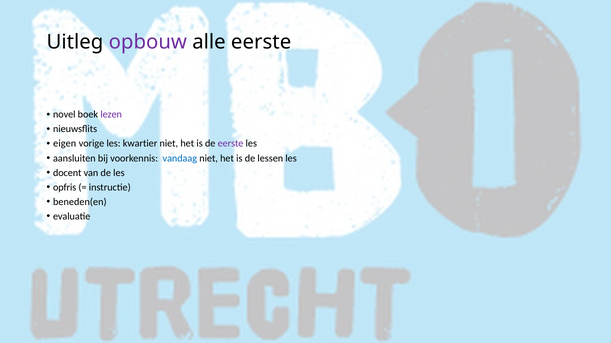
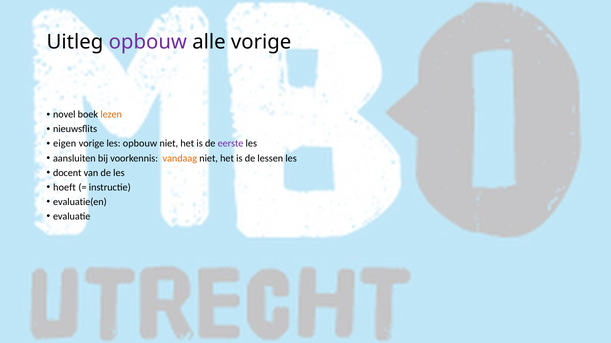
alle eerste: eerste -> vorige
lezen colour: purple -> orange
les kwartier: kwartier -> opbouw
vandaag colour: blue -> orange
opfris: opfris -> hoeft
beneden(en: beneden(en -> evaluatie(en
